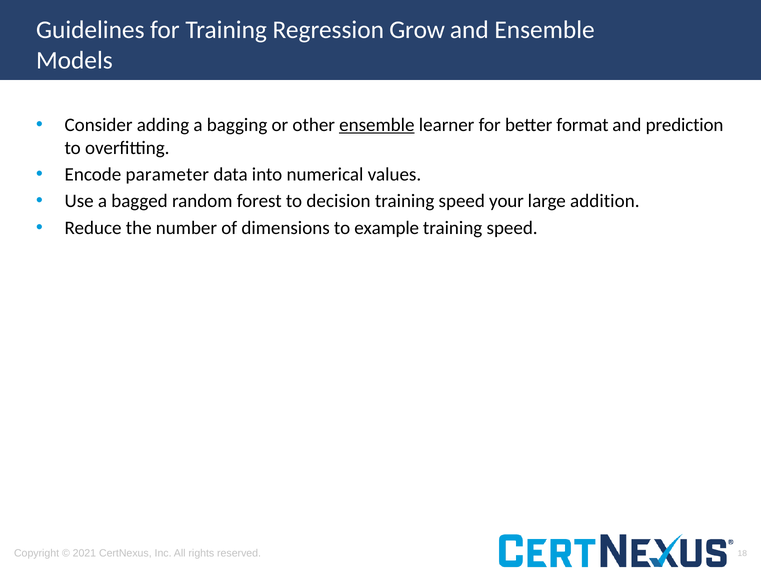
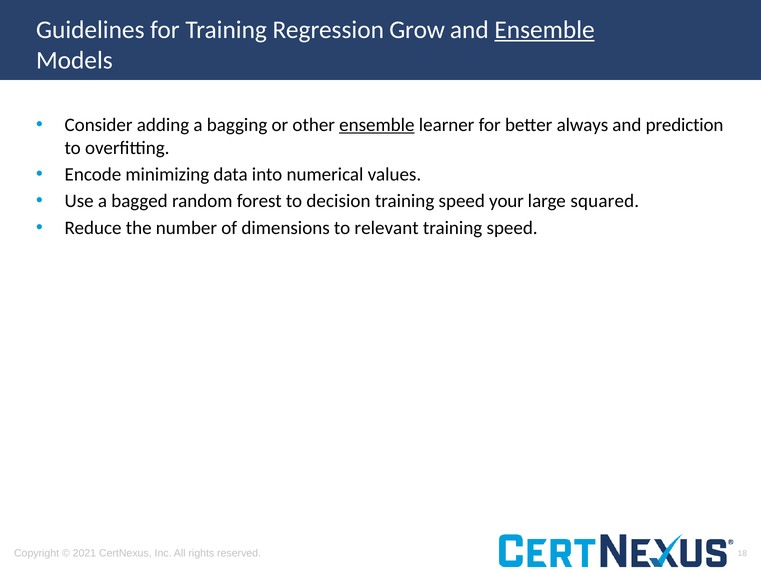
Ensemble at (545, 30) underline: none -> present
format: format -> always
parameter: parameter -> minimizing
addition: addition -> squared
example: example -> relevant
